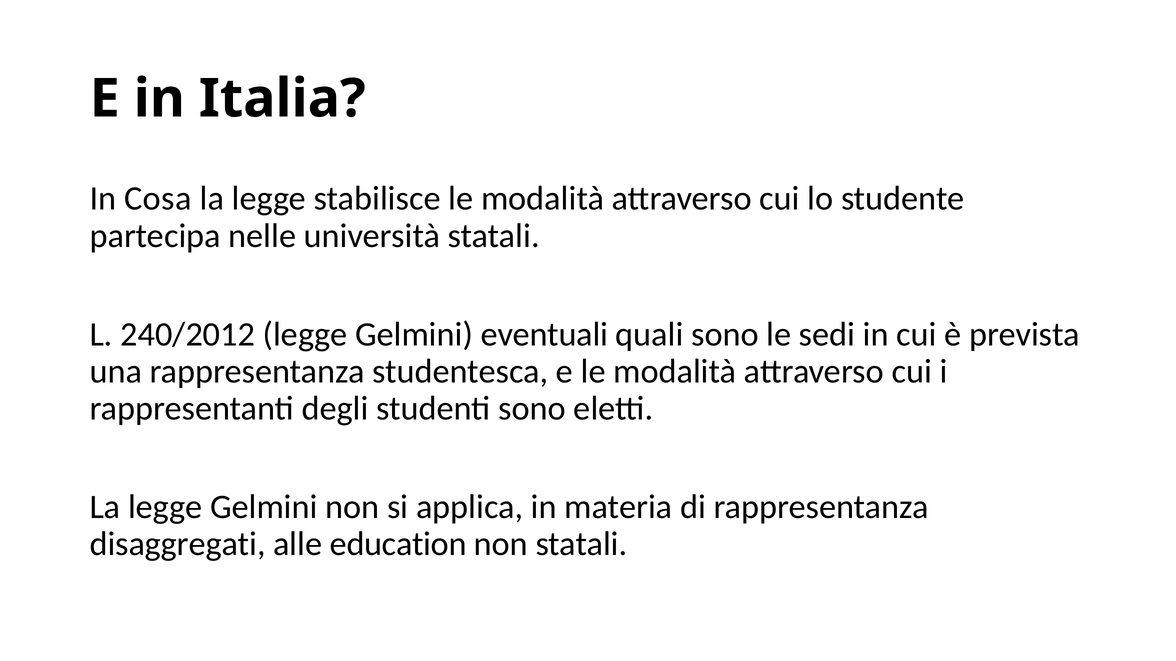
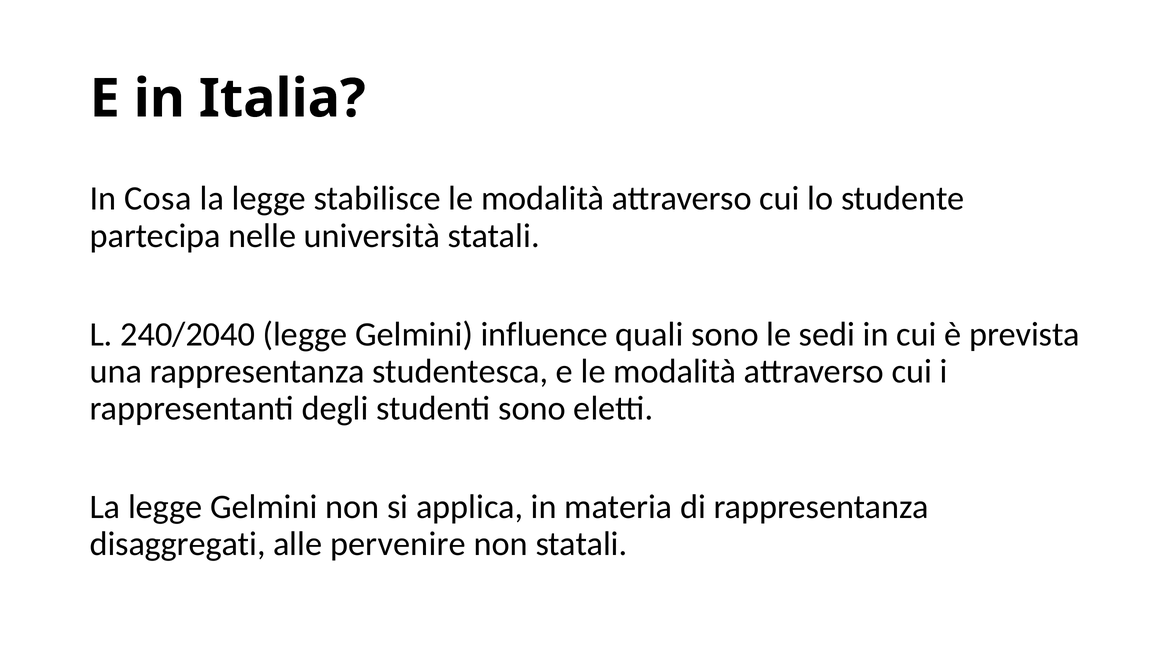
240/2012: 240/2012 -> 240/2040
eventuali: eventuali -> influence
education: education -> pervenire
